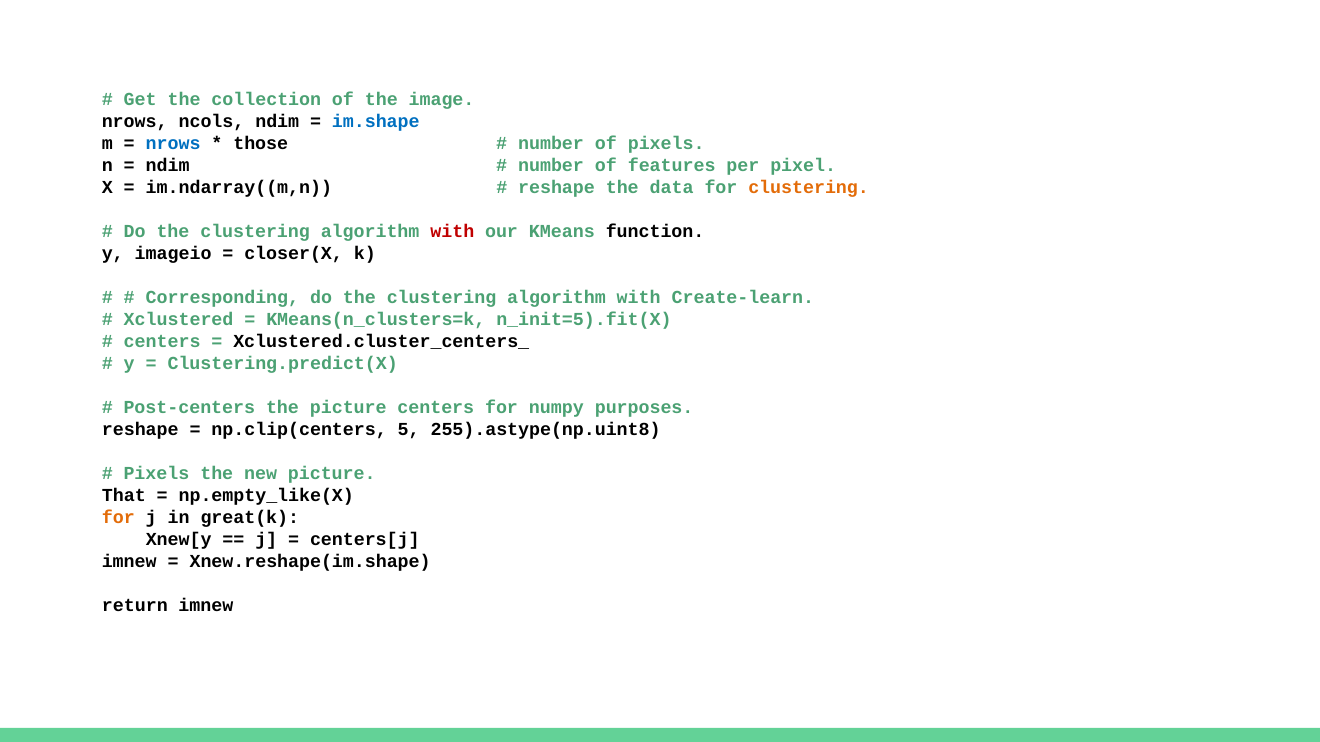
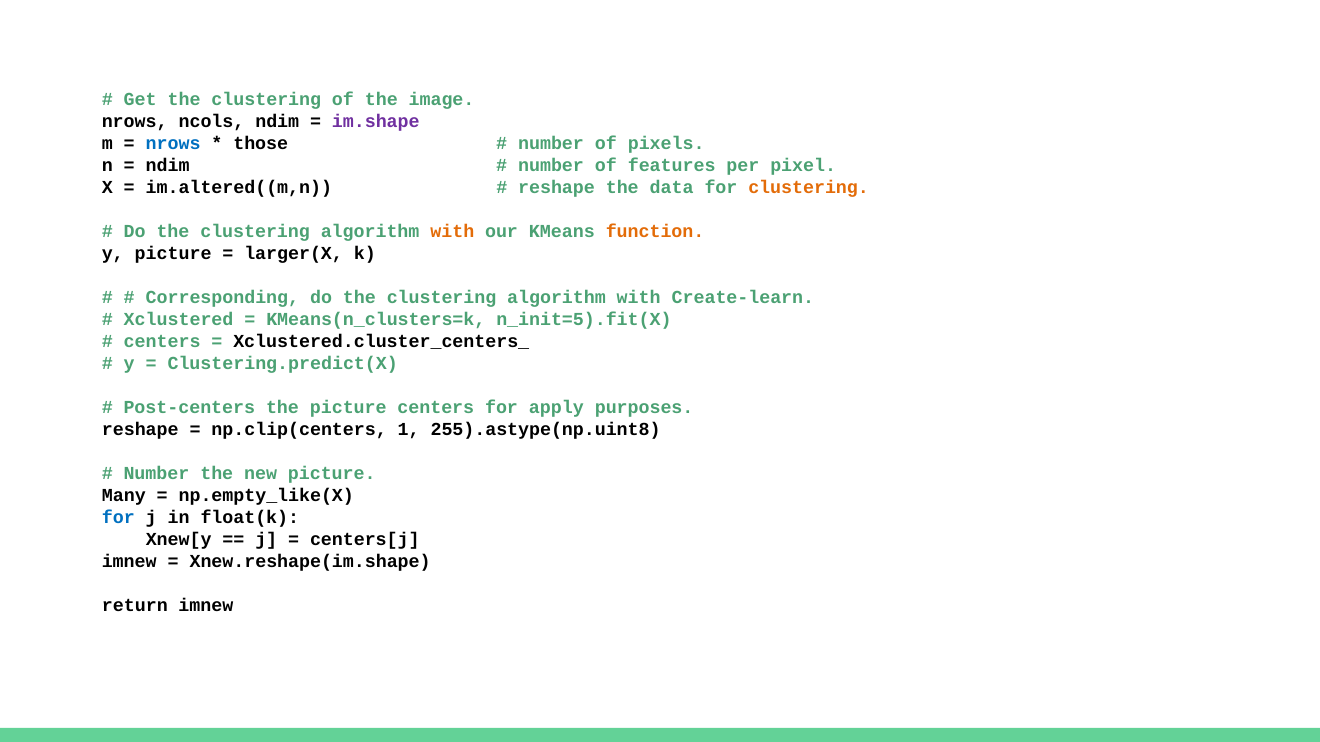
Get the collection: collection -> clustering
im.shape colour: blue -> purple
im.ndarray((m,n: im.ndarray((m,n -> im.altered((m,n
with at (452, 231) colour: red -> orange
function colour: black -> orange
y imageio: imageio -> picture
closer(X: closer(X -> larger(X
numpy: numpy -> apply
5: 5 -> 1
Pixels at (156, 474): Pixels -> Number
That: That -> Many
for at (118, 518) colour: orange -> blue
great(k: great(k -> float(k
